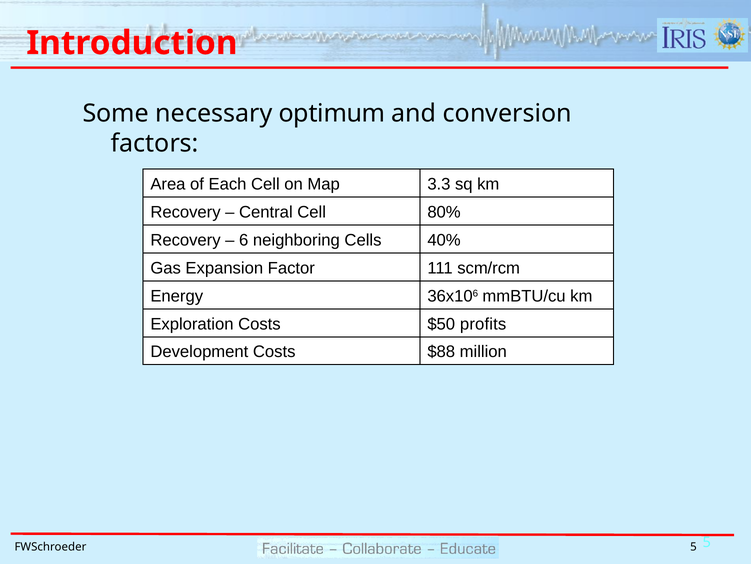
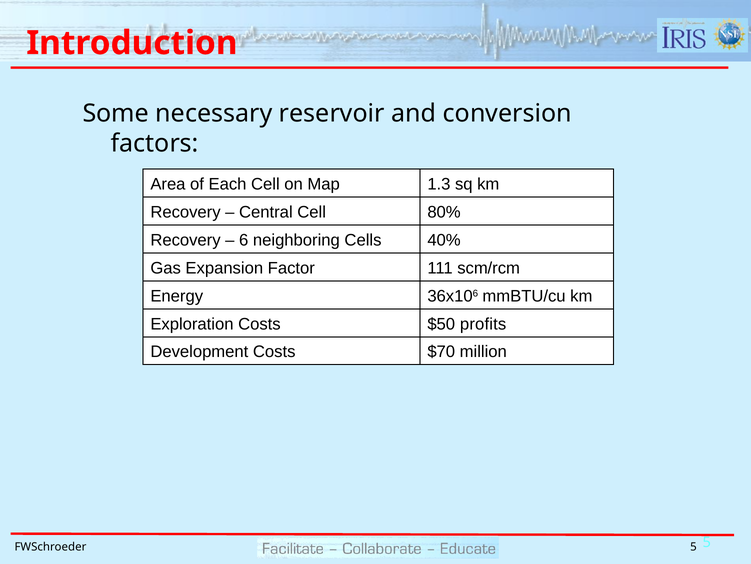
optimum: optimum -> reservoir
3.3: 3.3 -> 1.3
$88: $88 -> $70
